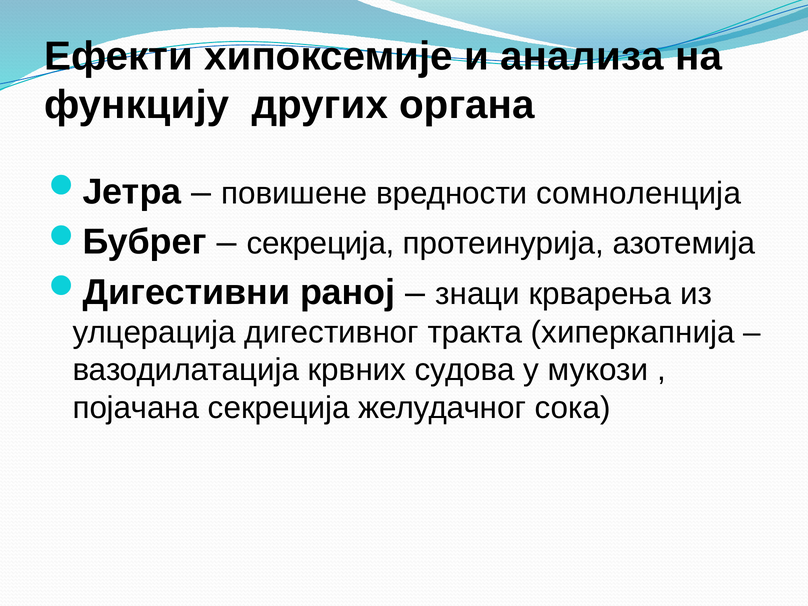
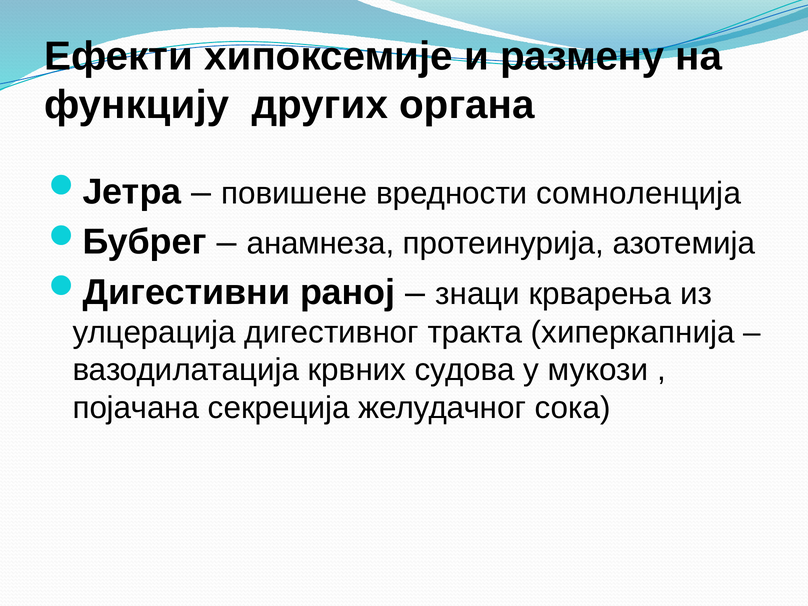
анализа: анализа -> размену
секреција at (321, 243): секреција -> анамнеза
